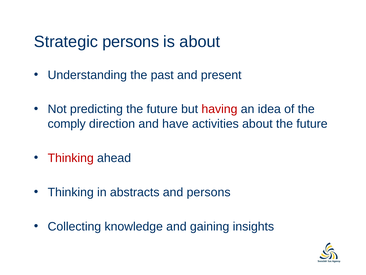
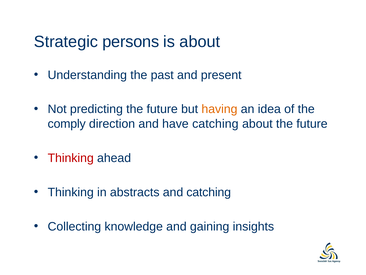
having colour: red -> orange
have activities: activities -> catching
and persons: persons -> catching
